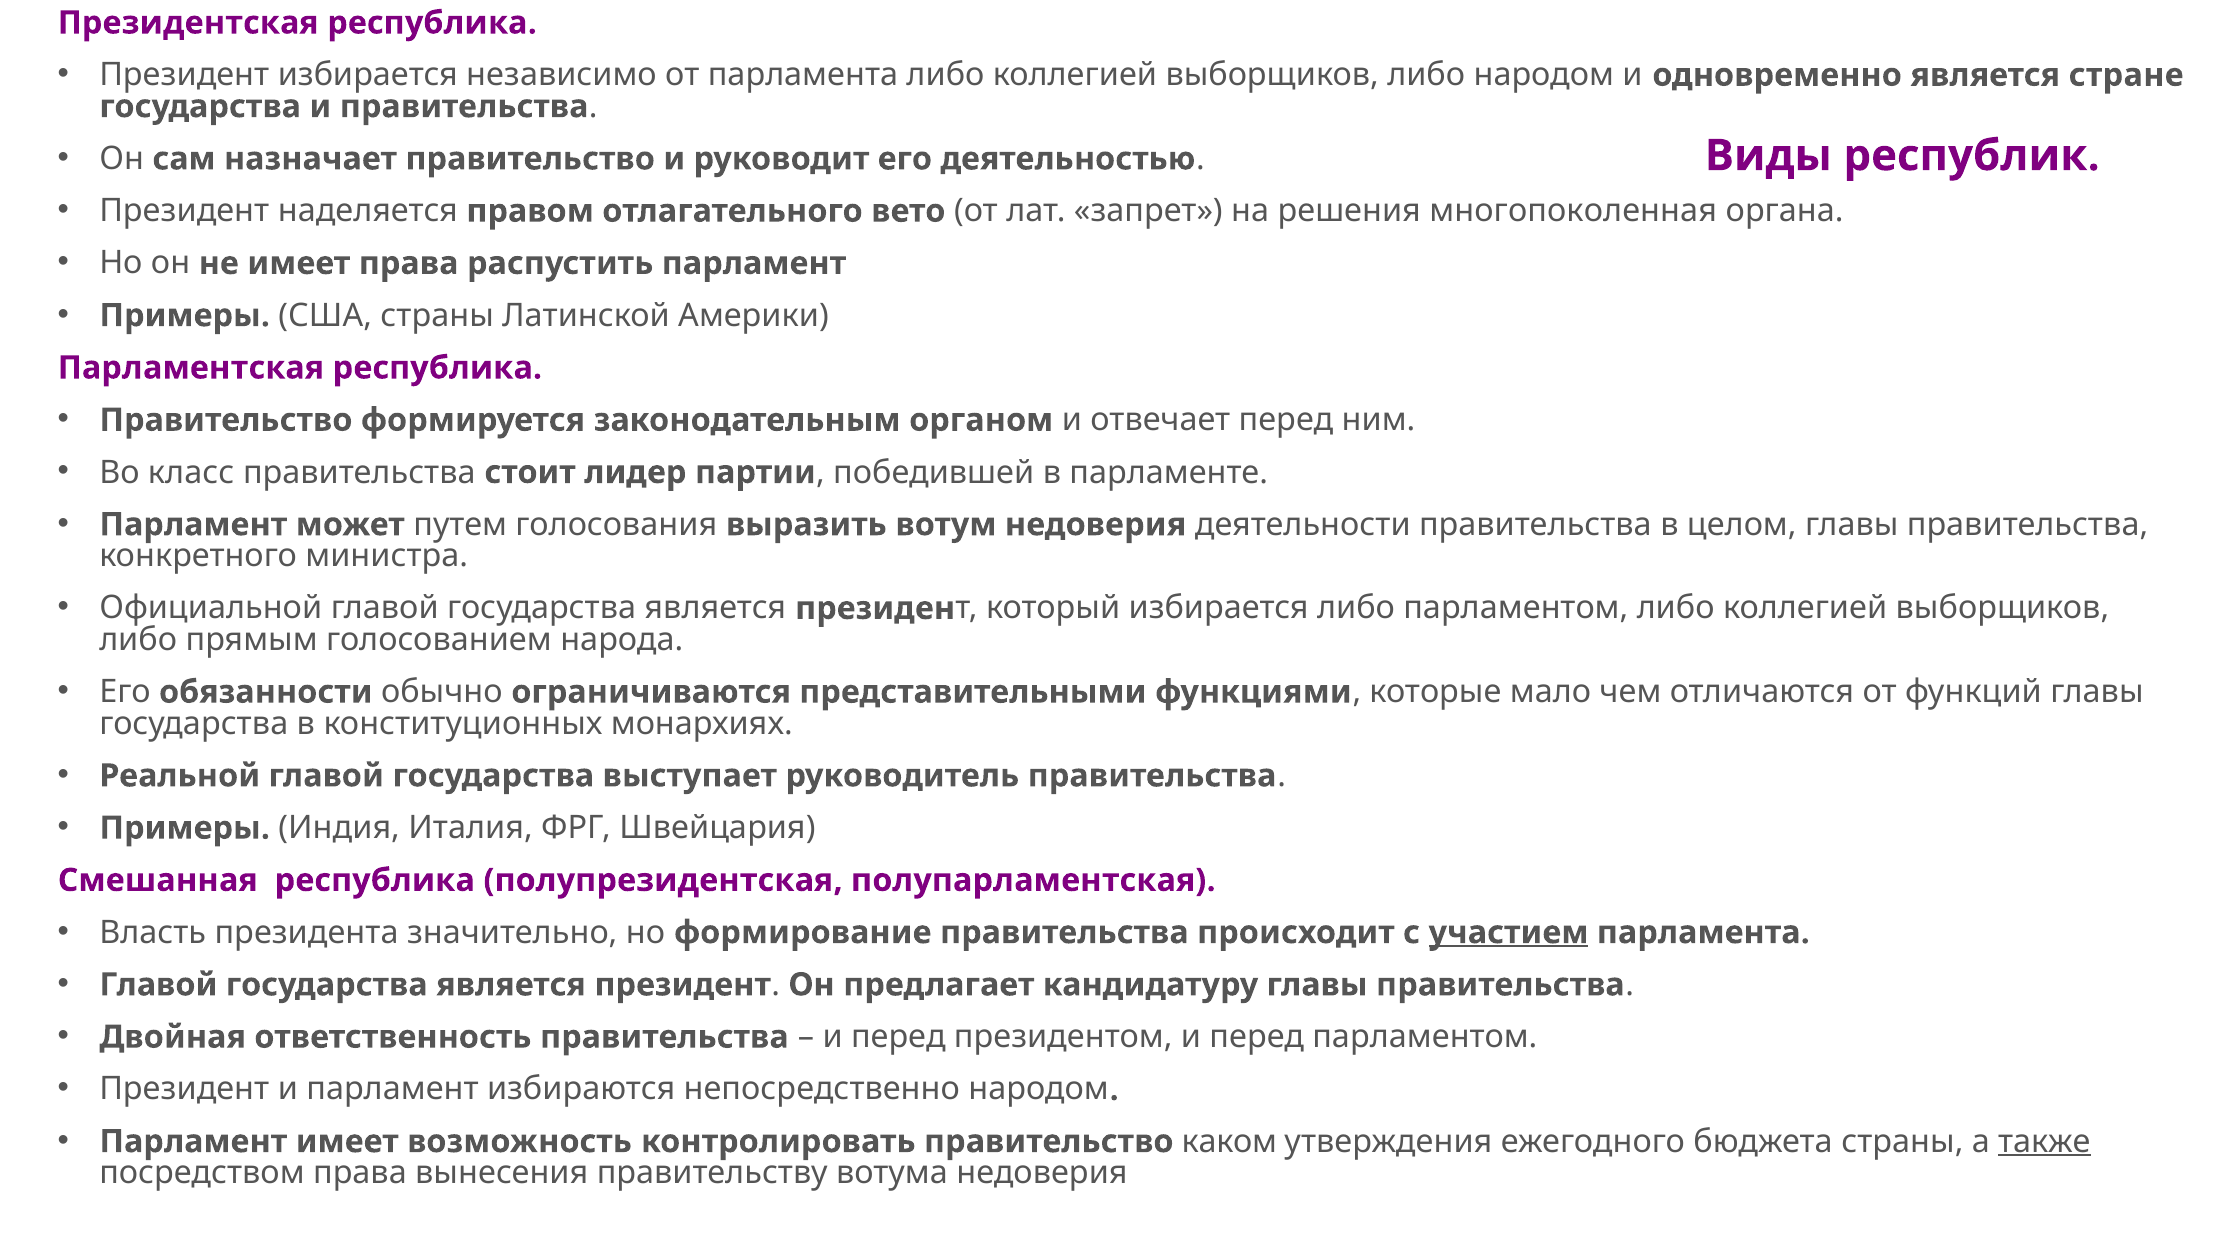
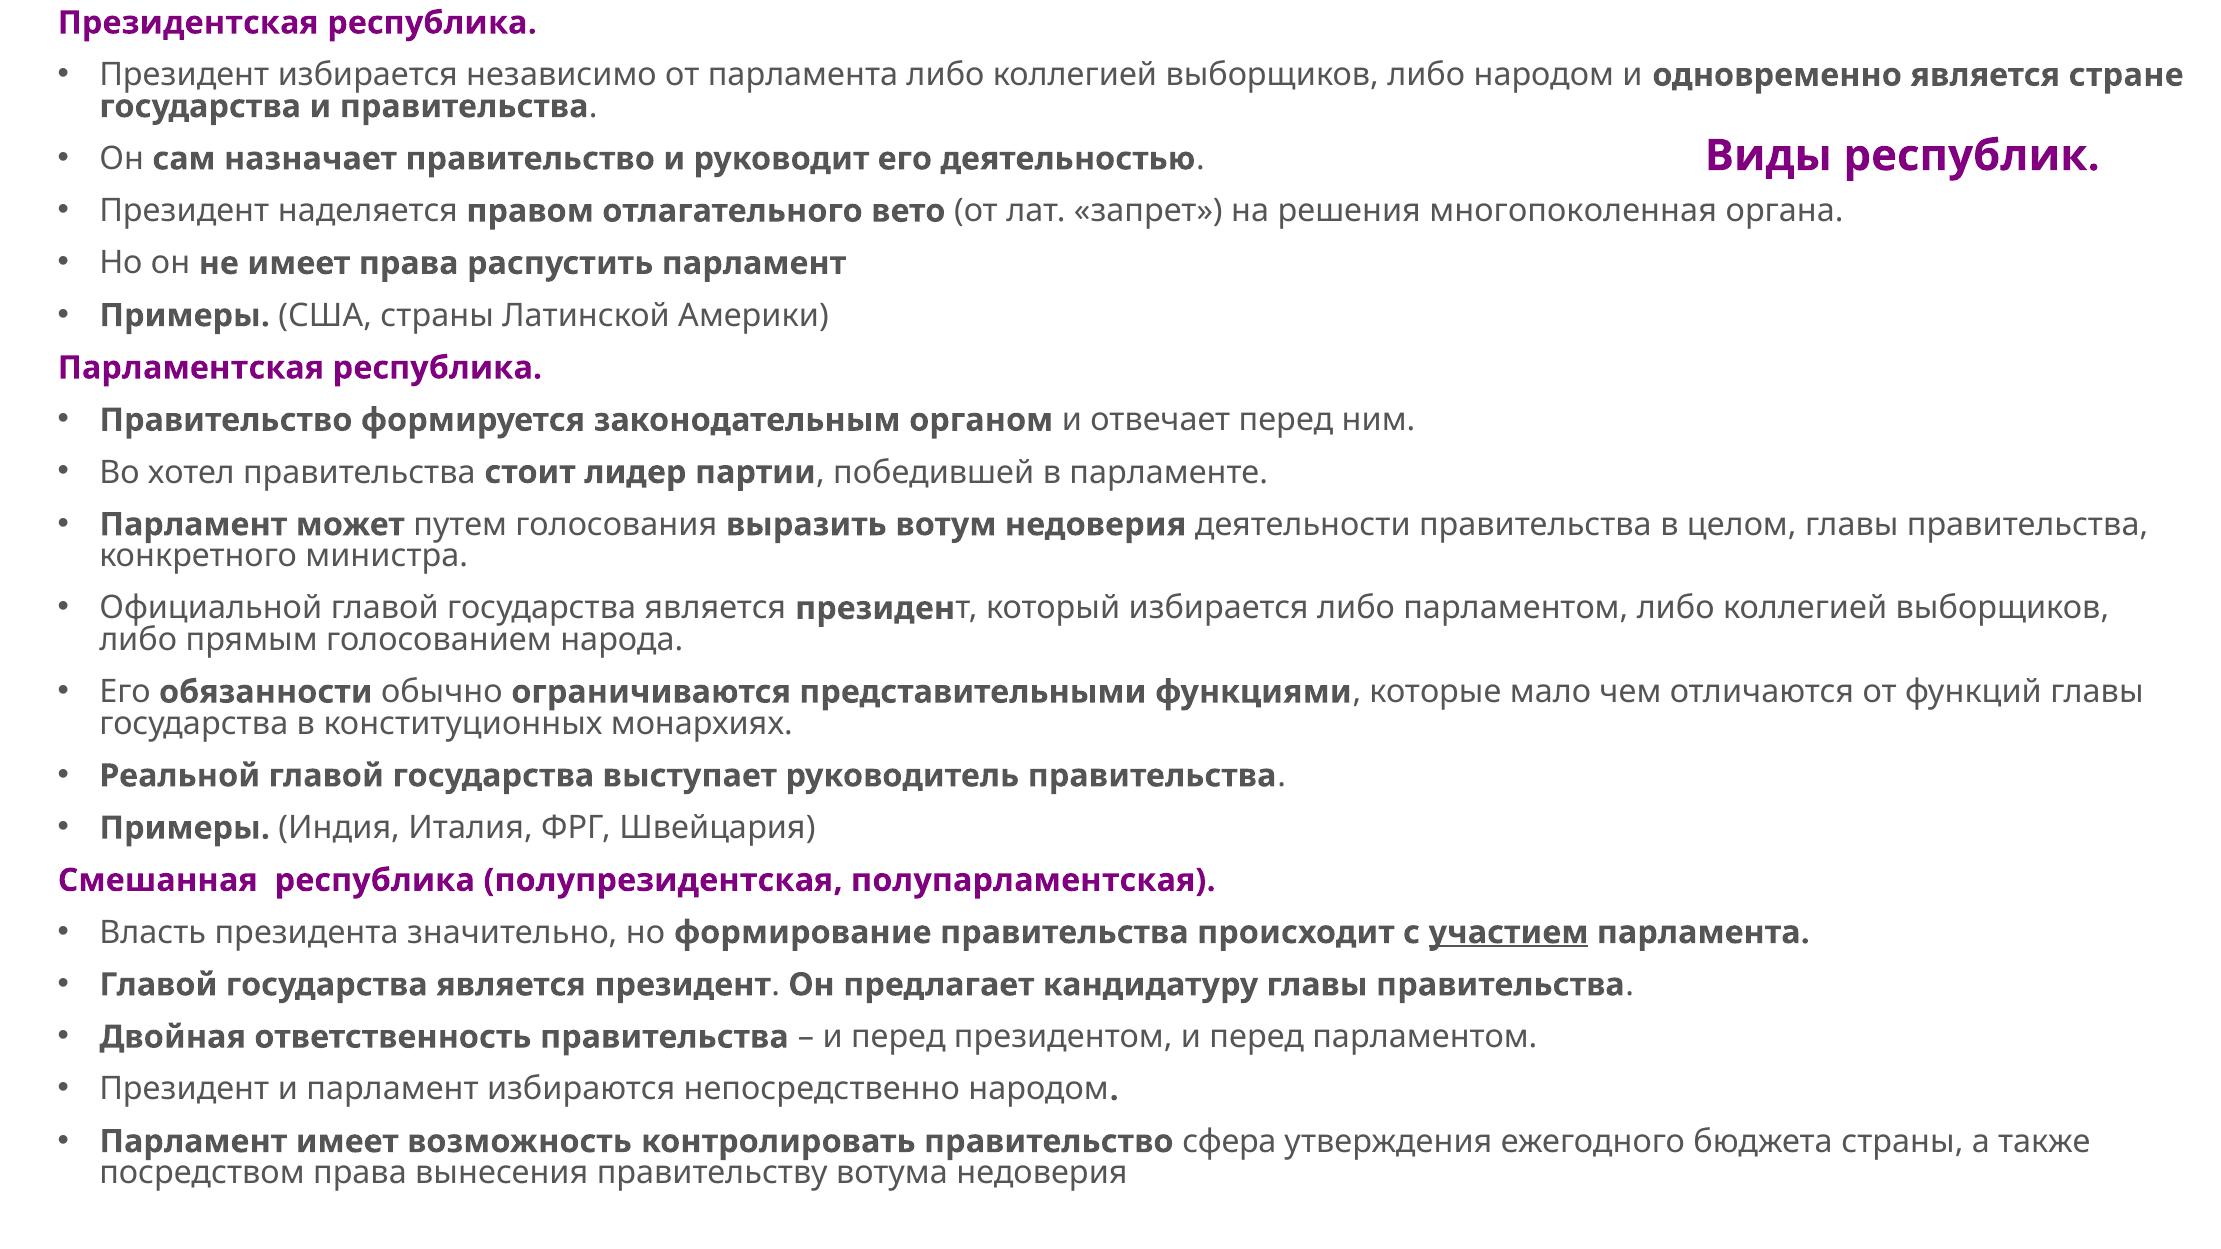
класс: класс -> хотел
каком: каком -> сфера
также underline: present -> none
